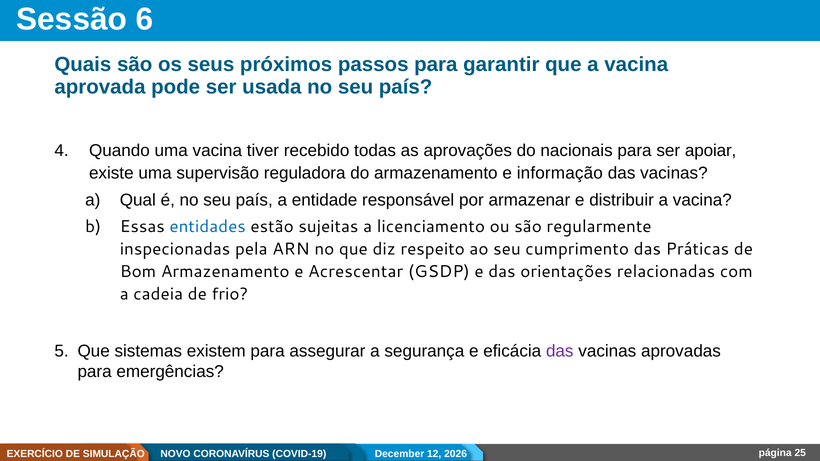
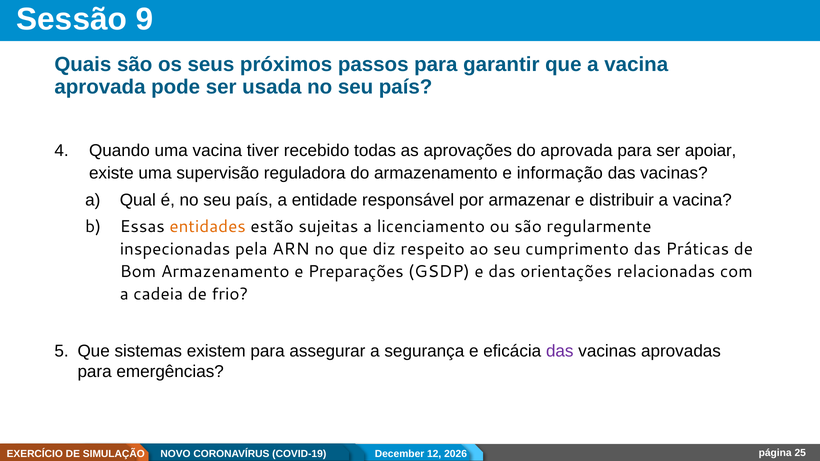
6: 6 -> 9
do nacionais: nacionais -> aprovada
entidades colour: blue -> orange
Acrescentar: Acrescentar -> Preparações
